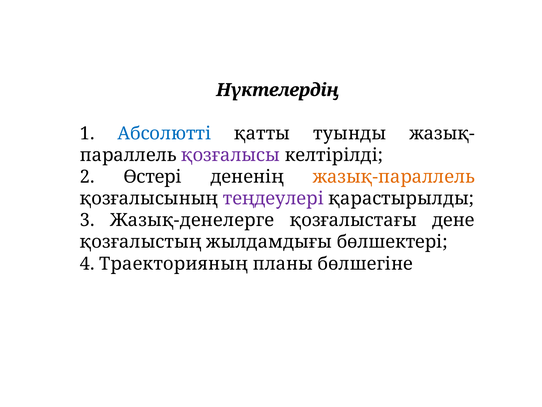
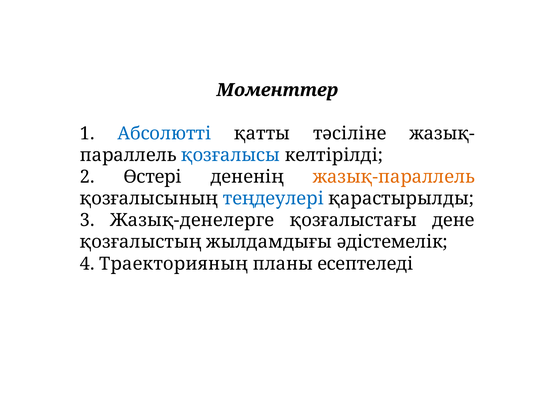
Нүктелердің: Нүктелердің -> Моменттер
туынды: туынды -> тәсіліне
қозғалысы colour: purple -> blue
теңдеулері colour: purple -> blue
бөлшектері: бөлшектері -> әдістемелік
бөлшегіне: бөлшегіне -> есептеледі
